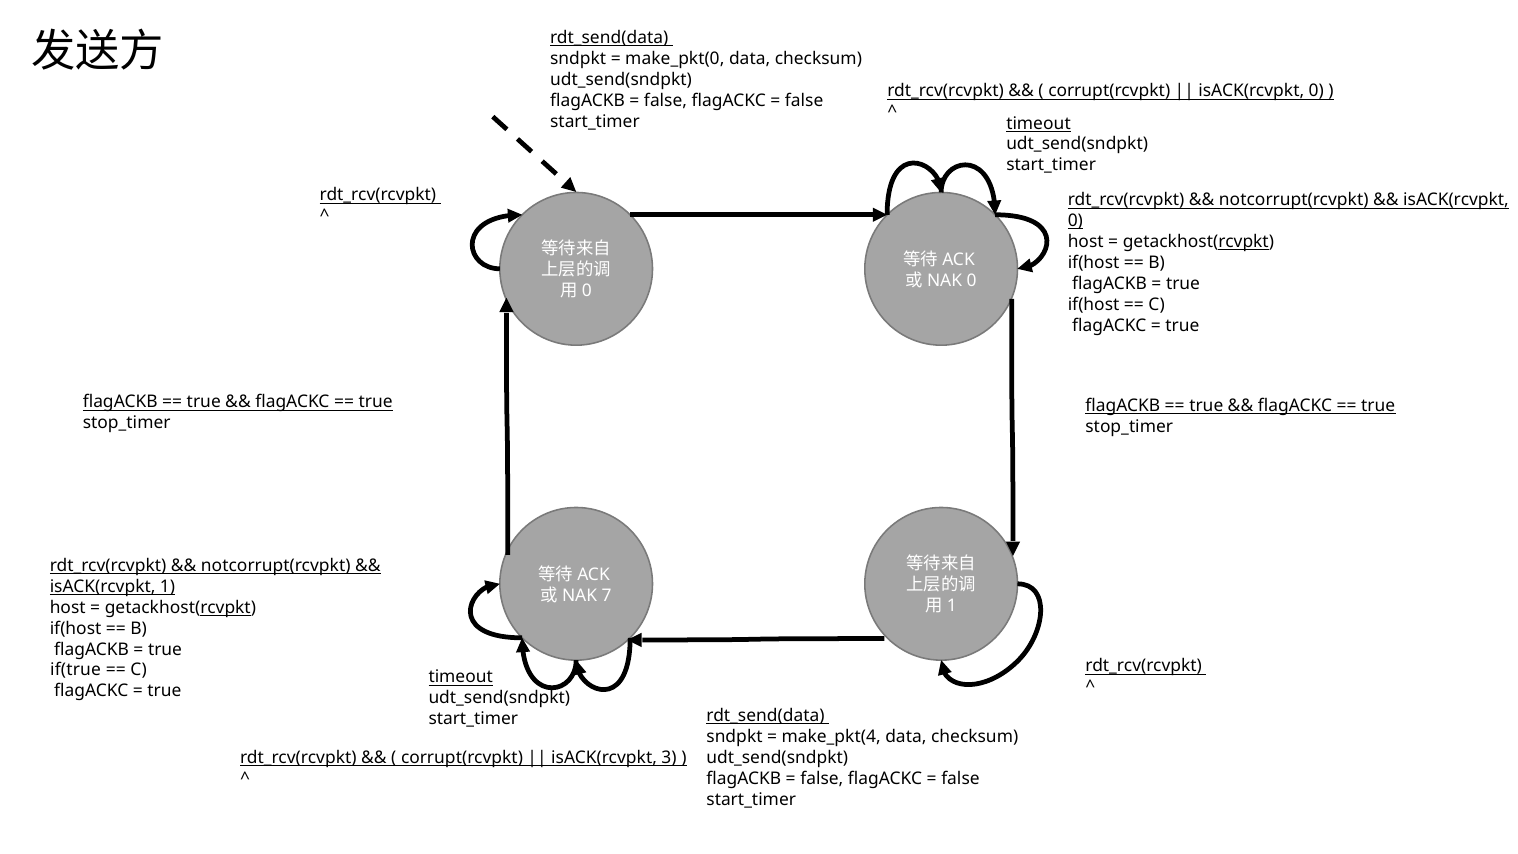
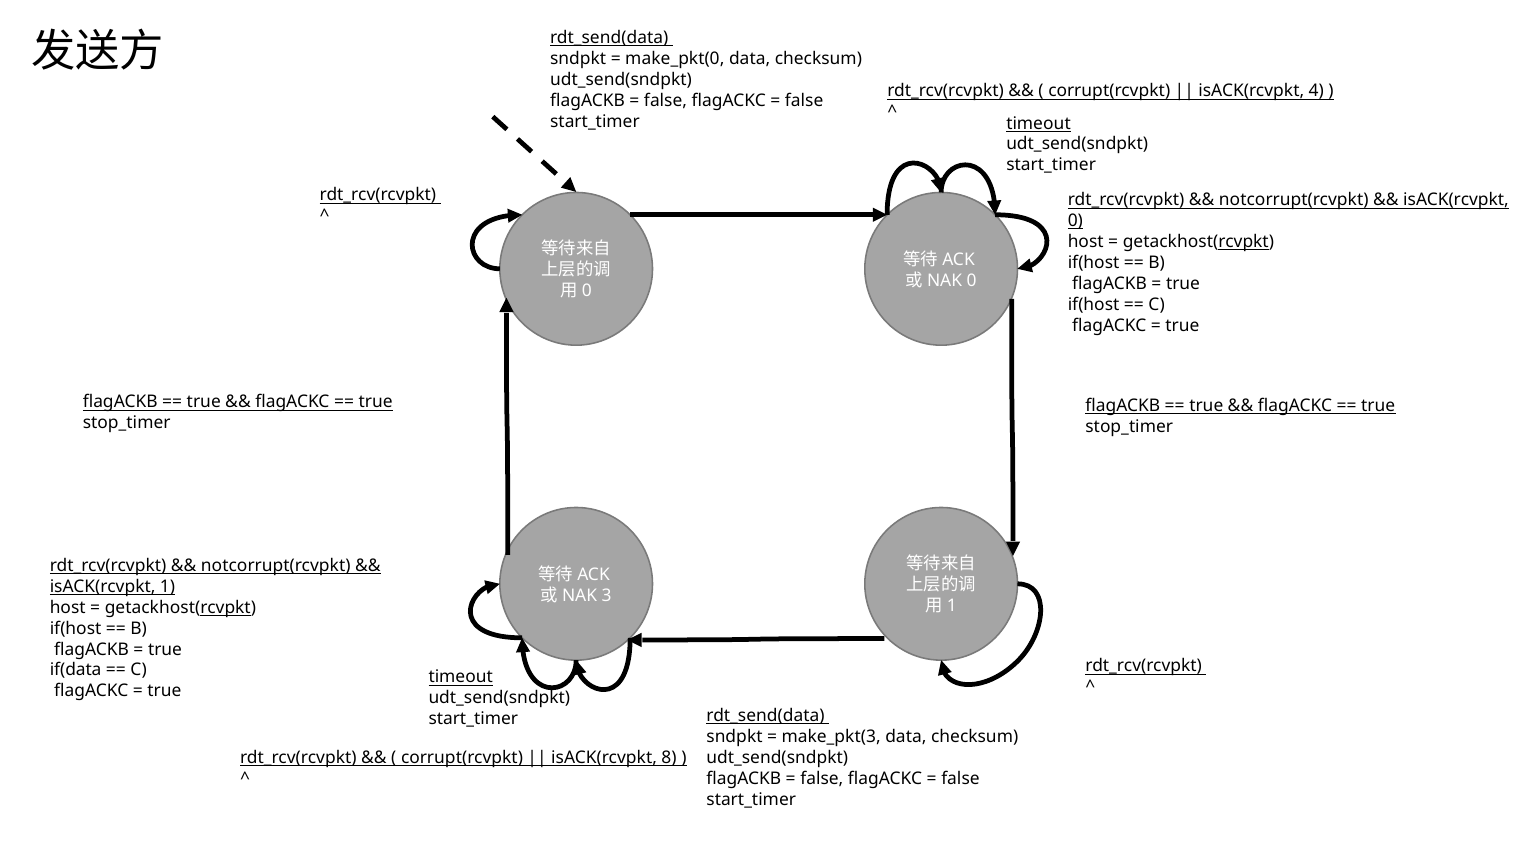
0 at (1316, 91): 0 -> 4
7: 7 -> 3
if(true: if(true -> if(data
make_pkt(4: make_pkt(4 -> make_pkt(3
3: 3 -> 8
